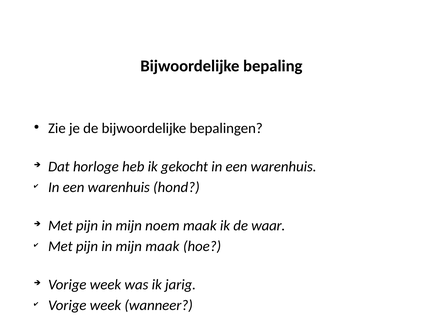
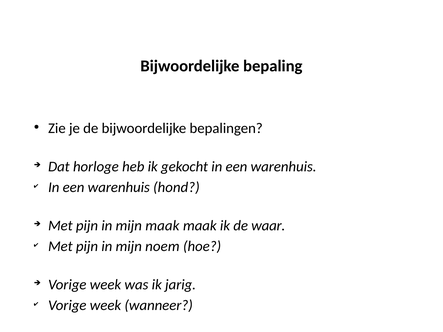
mijn noem: noem -> maak
mijn maak: maak -> noem
